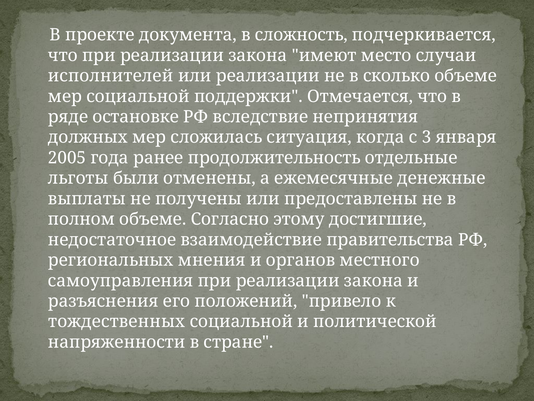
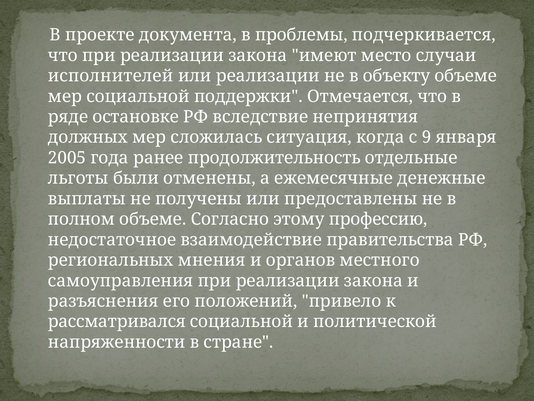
сложность: сложность -> проблемы
сколько: сколько -> объекту
3: 3 -> 9
достигшие: достигшие -> профессию
тождественных: тождественных -> рассматривался
